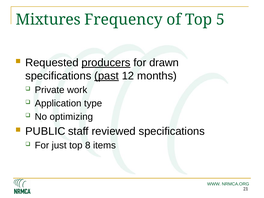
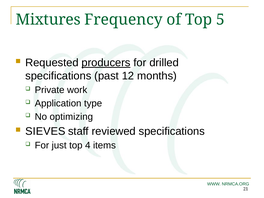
drawn: drawn -> drilled
past underline: present -> none
PUBLIC: PUBLIC -> SIEVES
8: 8 -> 4
